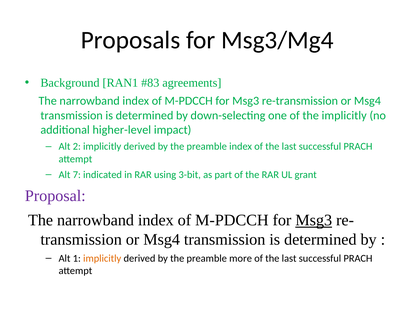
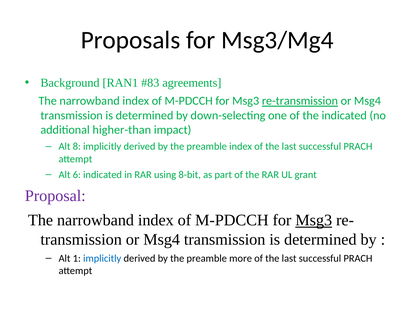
re-transmission underline: none -> present
the implicitly: implicitly -> indicated
higher-level: higher-level -> higher-than
2: 2 -> 8
7: 7 -> 6
3-bit: 3-bit -> 8-bit
implicitly at (102, 259) colour: orange -> blue
